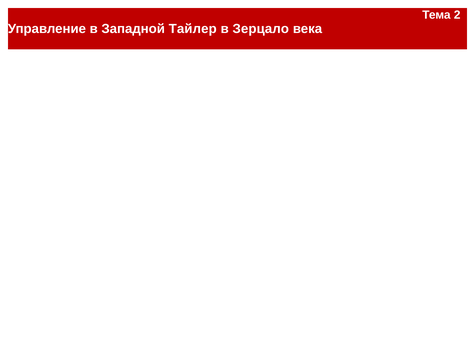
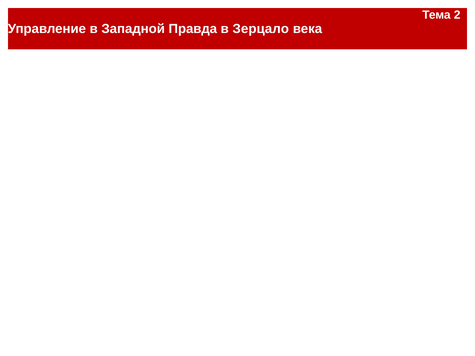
Тайлер: Тайлер -> Правда
